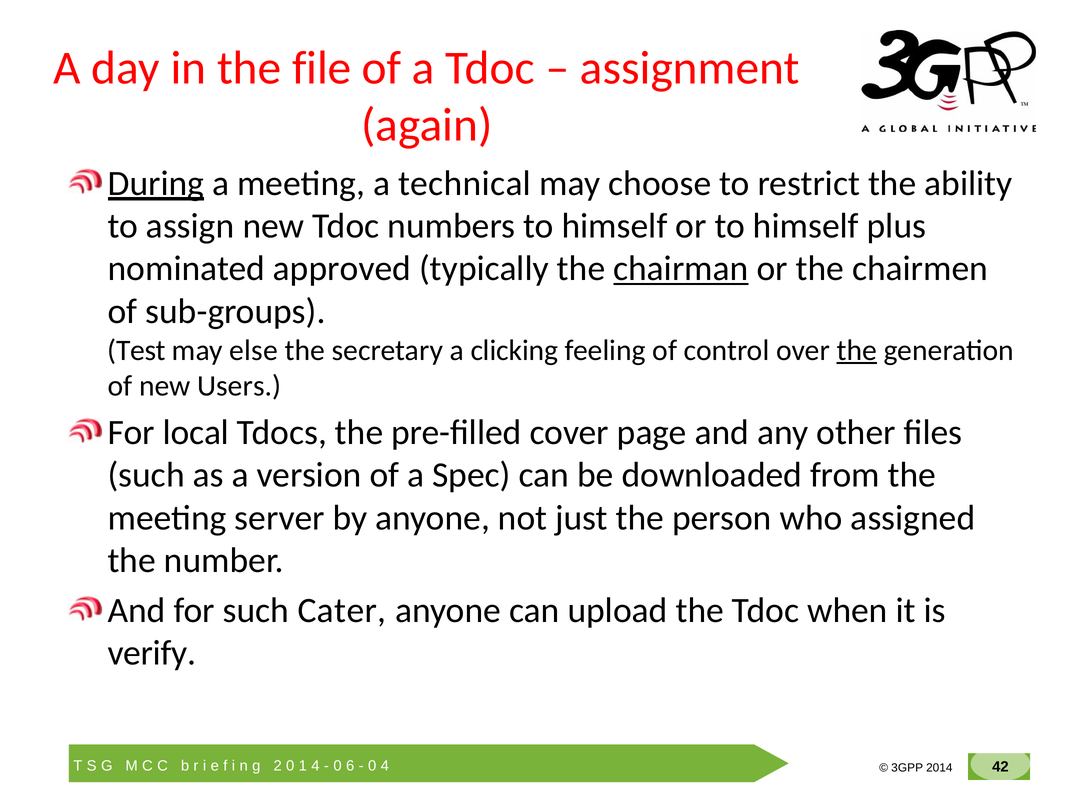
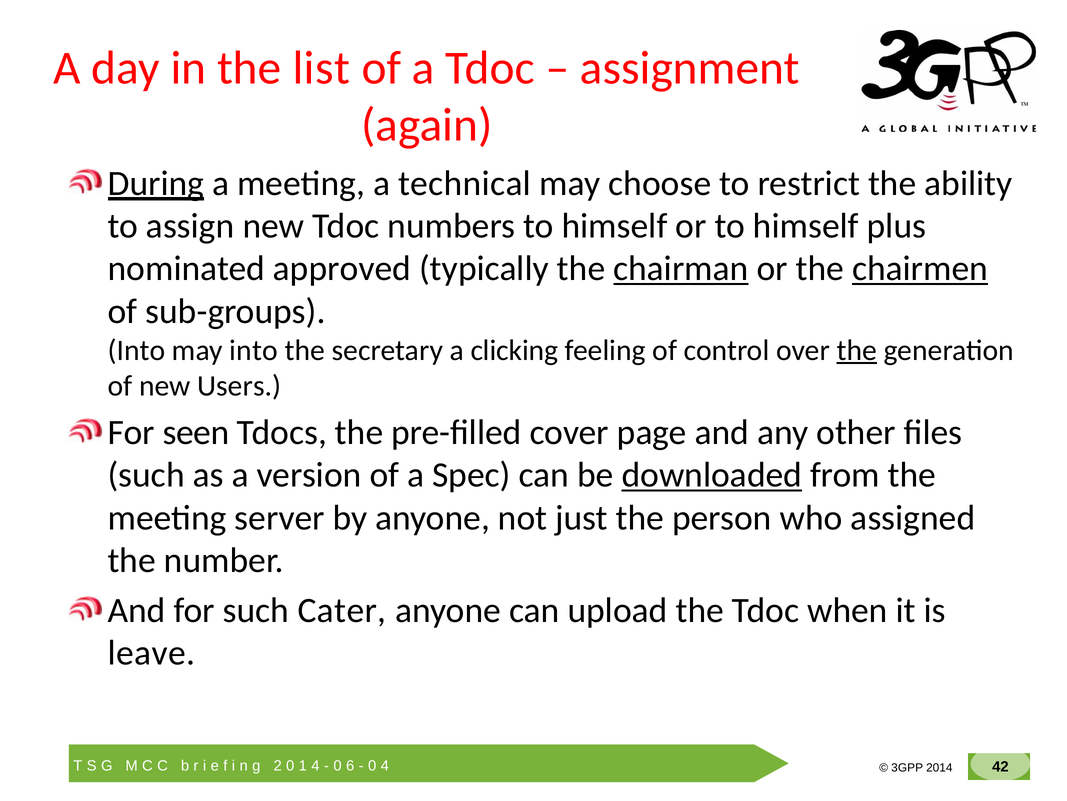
file: file -> list
chairmen underline: none -> present
Test at (137, 350): Test -> Into
may else: else -> into
local: local -> seen
downloaded underline: none -> present
verify: verify -> leave
